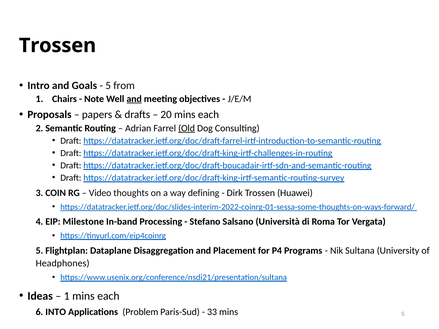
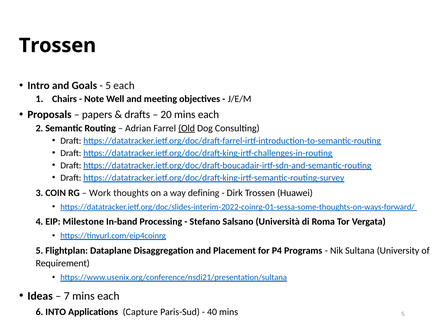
5 from: from -> each
and at (134, 99) underline: present -> none
Video: Video -> Work
Headphones: Headphones -> Requirement
1 at (67, 296): 1 -> 7
Problem: Problem -> Capture
33: 33 -> 40
